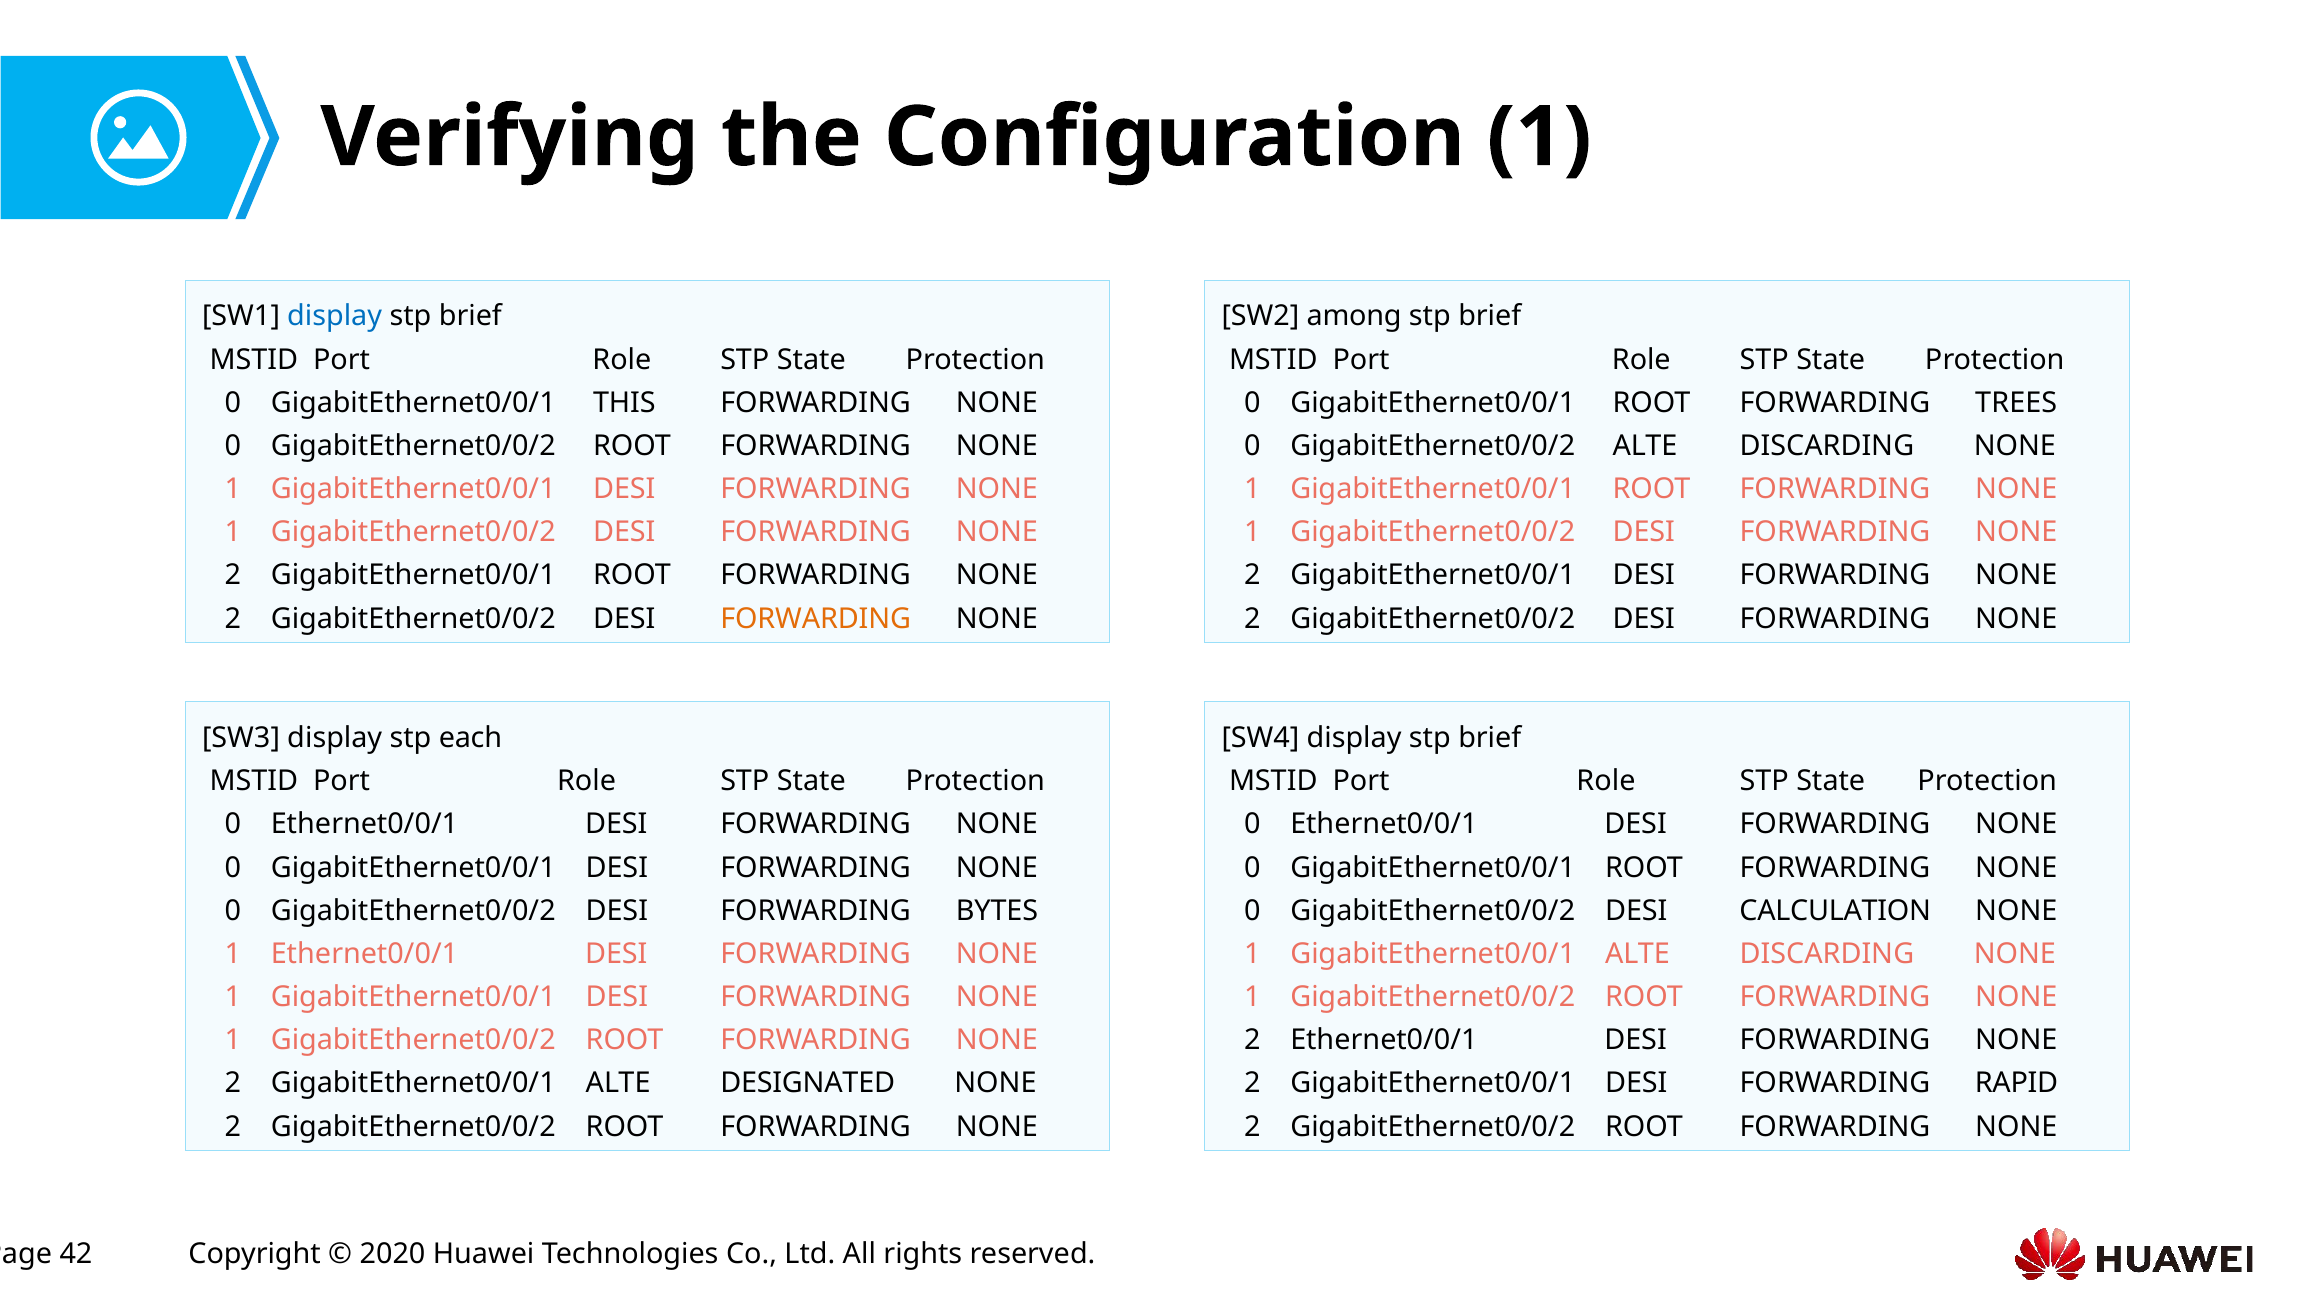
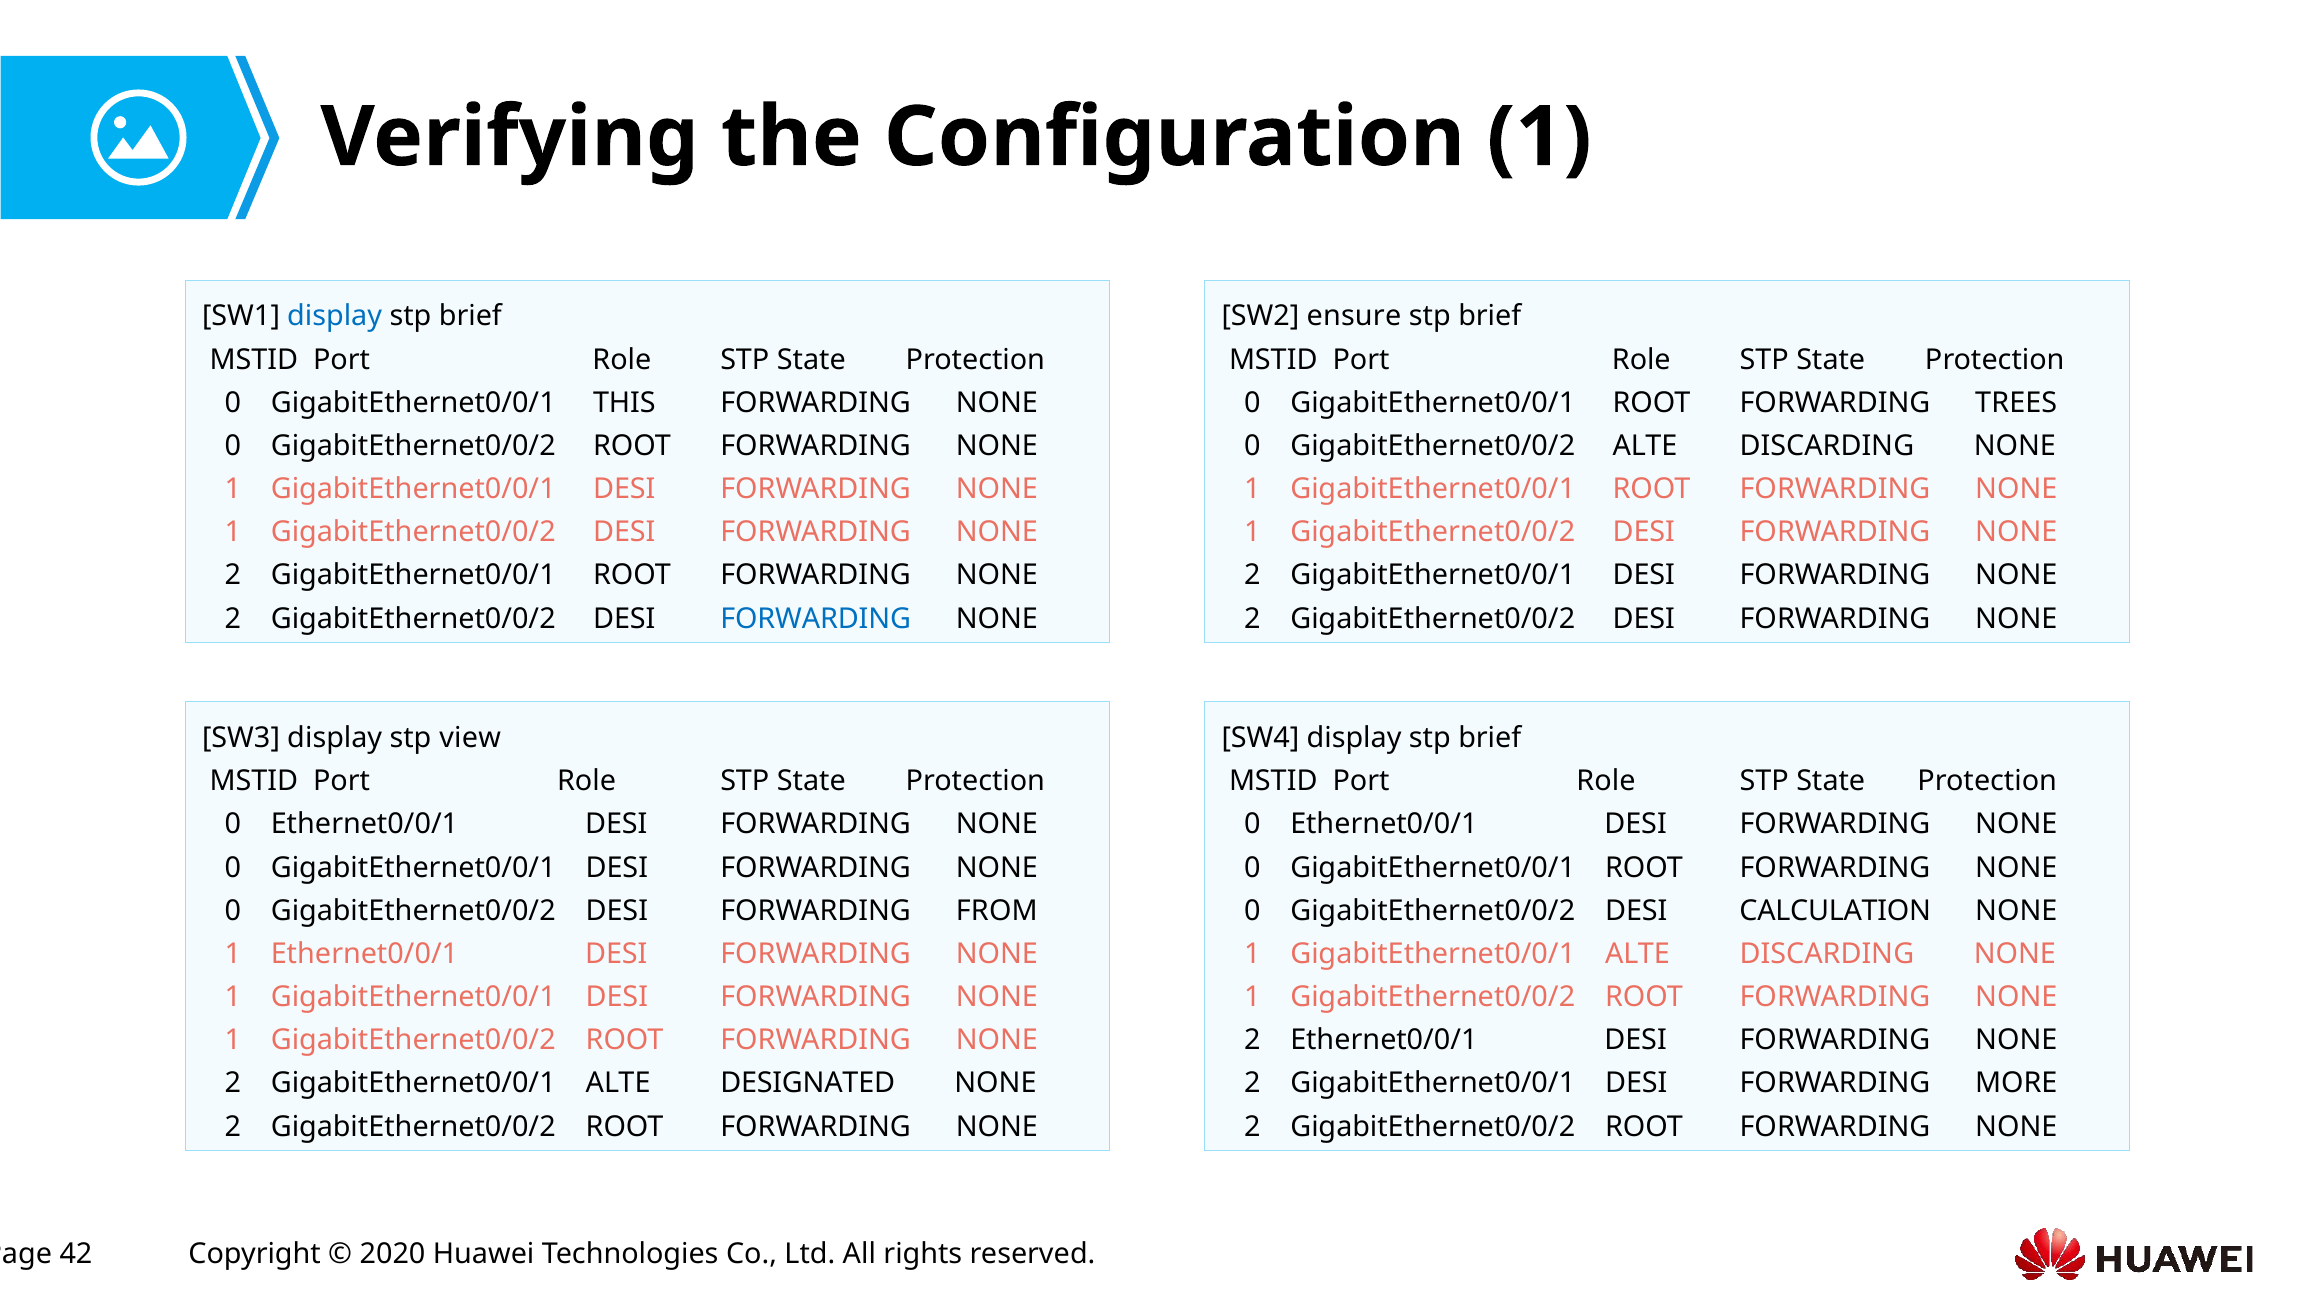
among: among -> ensure
FORWARDING at (816, 619) colour: orange -> blue
each: each -> view
BYTES: BYTES -> FROM
RAPID: RAPID -> MORE
